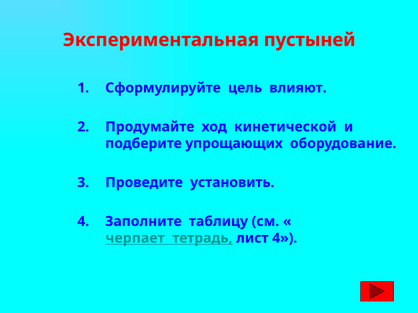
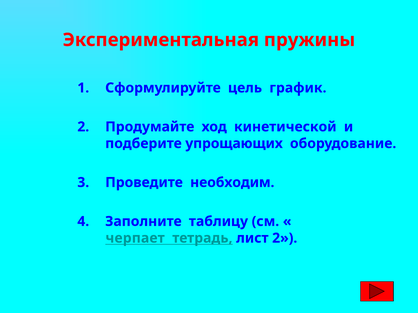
пустыней: пустыней -> пружины
влияют: влияют -> график
установить: установить -> необходим
лист 4: 4 -> 2
